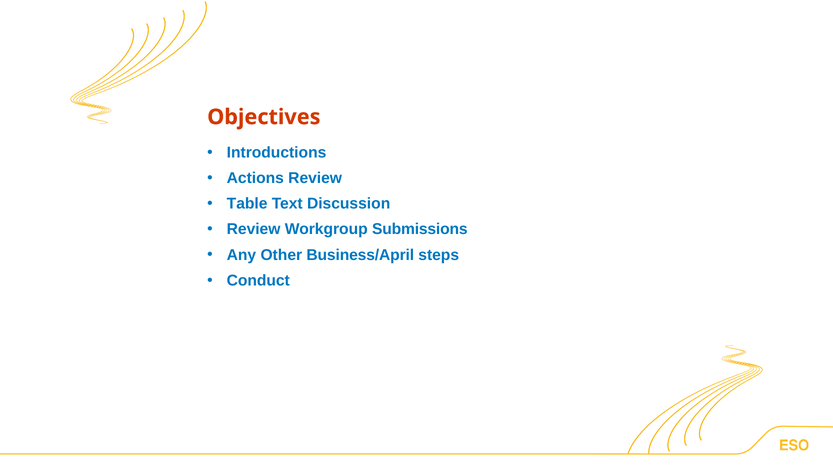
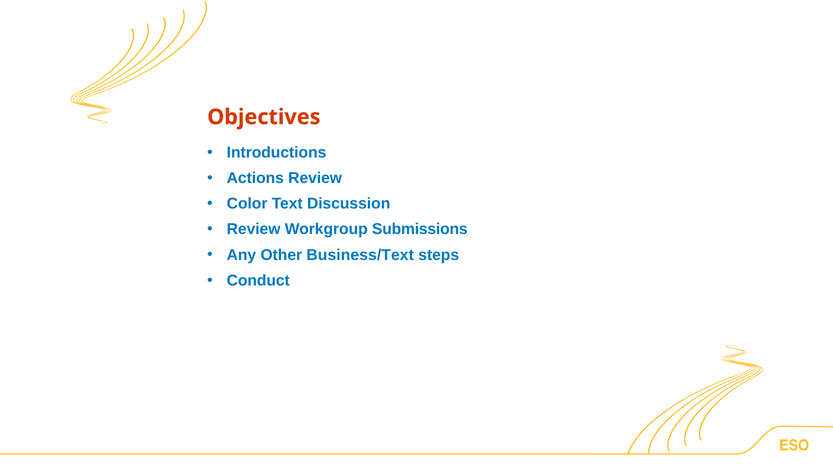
Table: Table -> Color
Business/April: Business/April -> Business/Text
